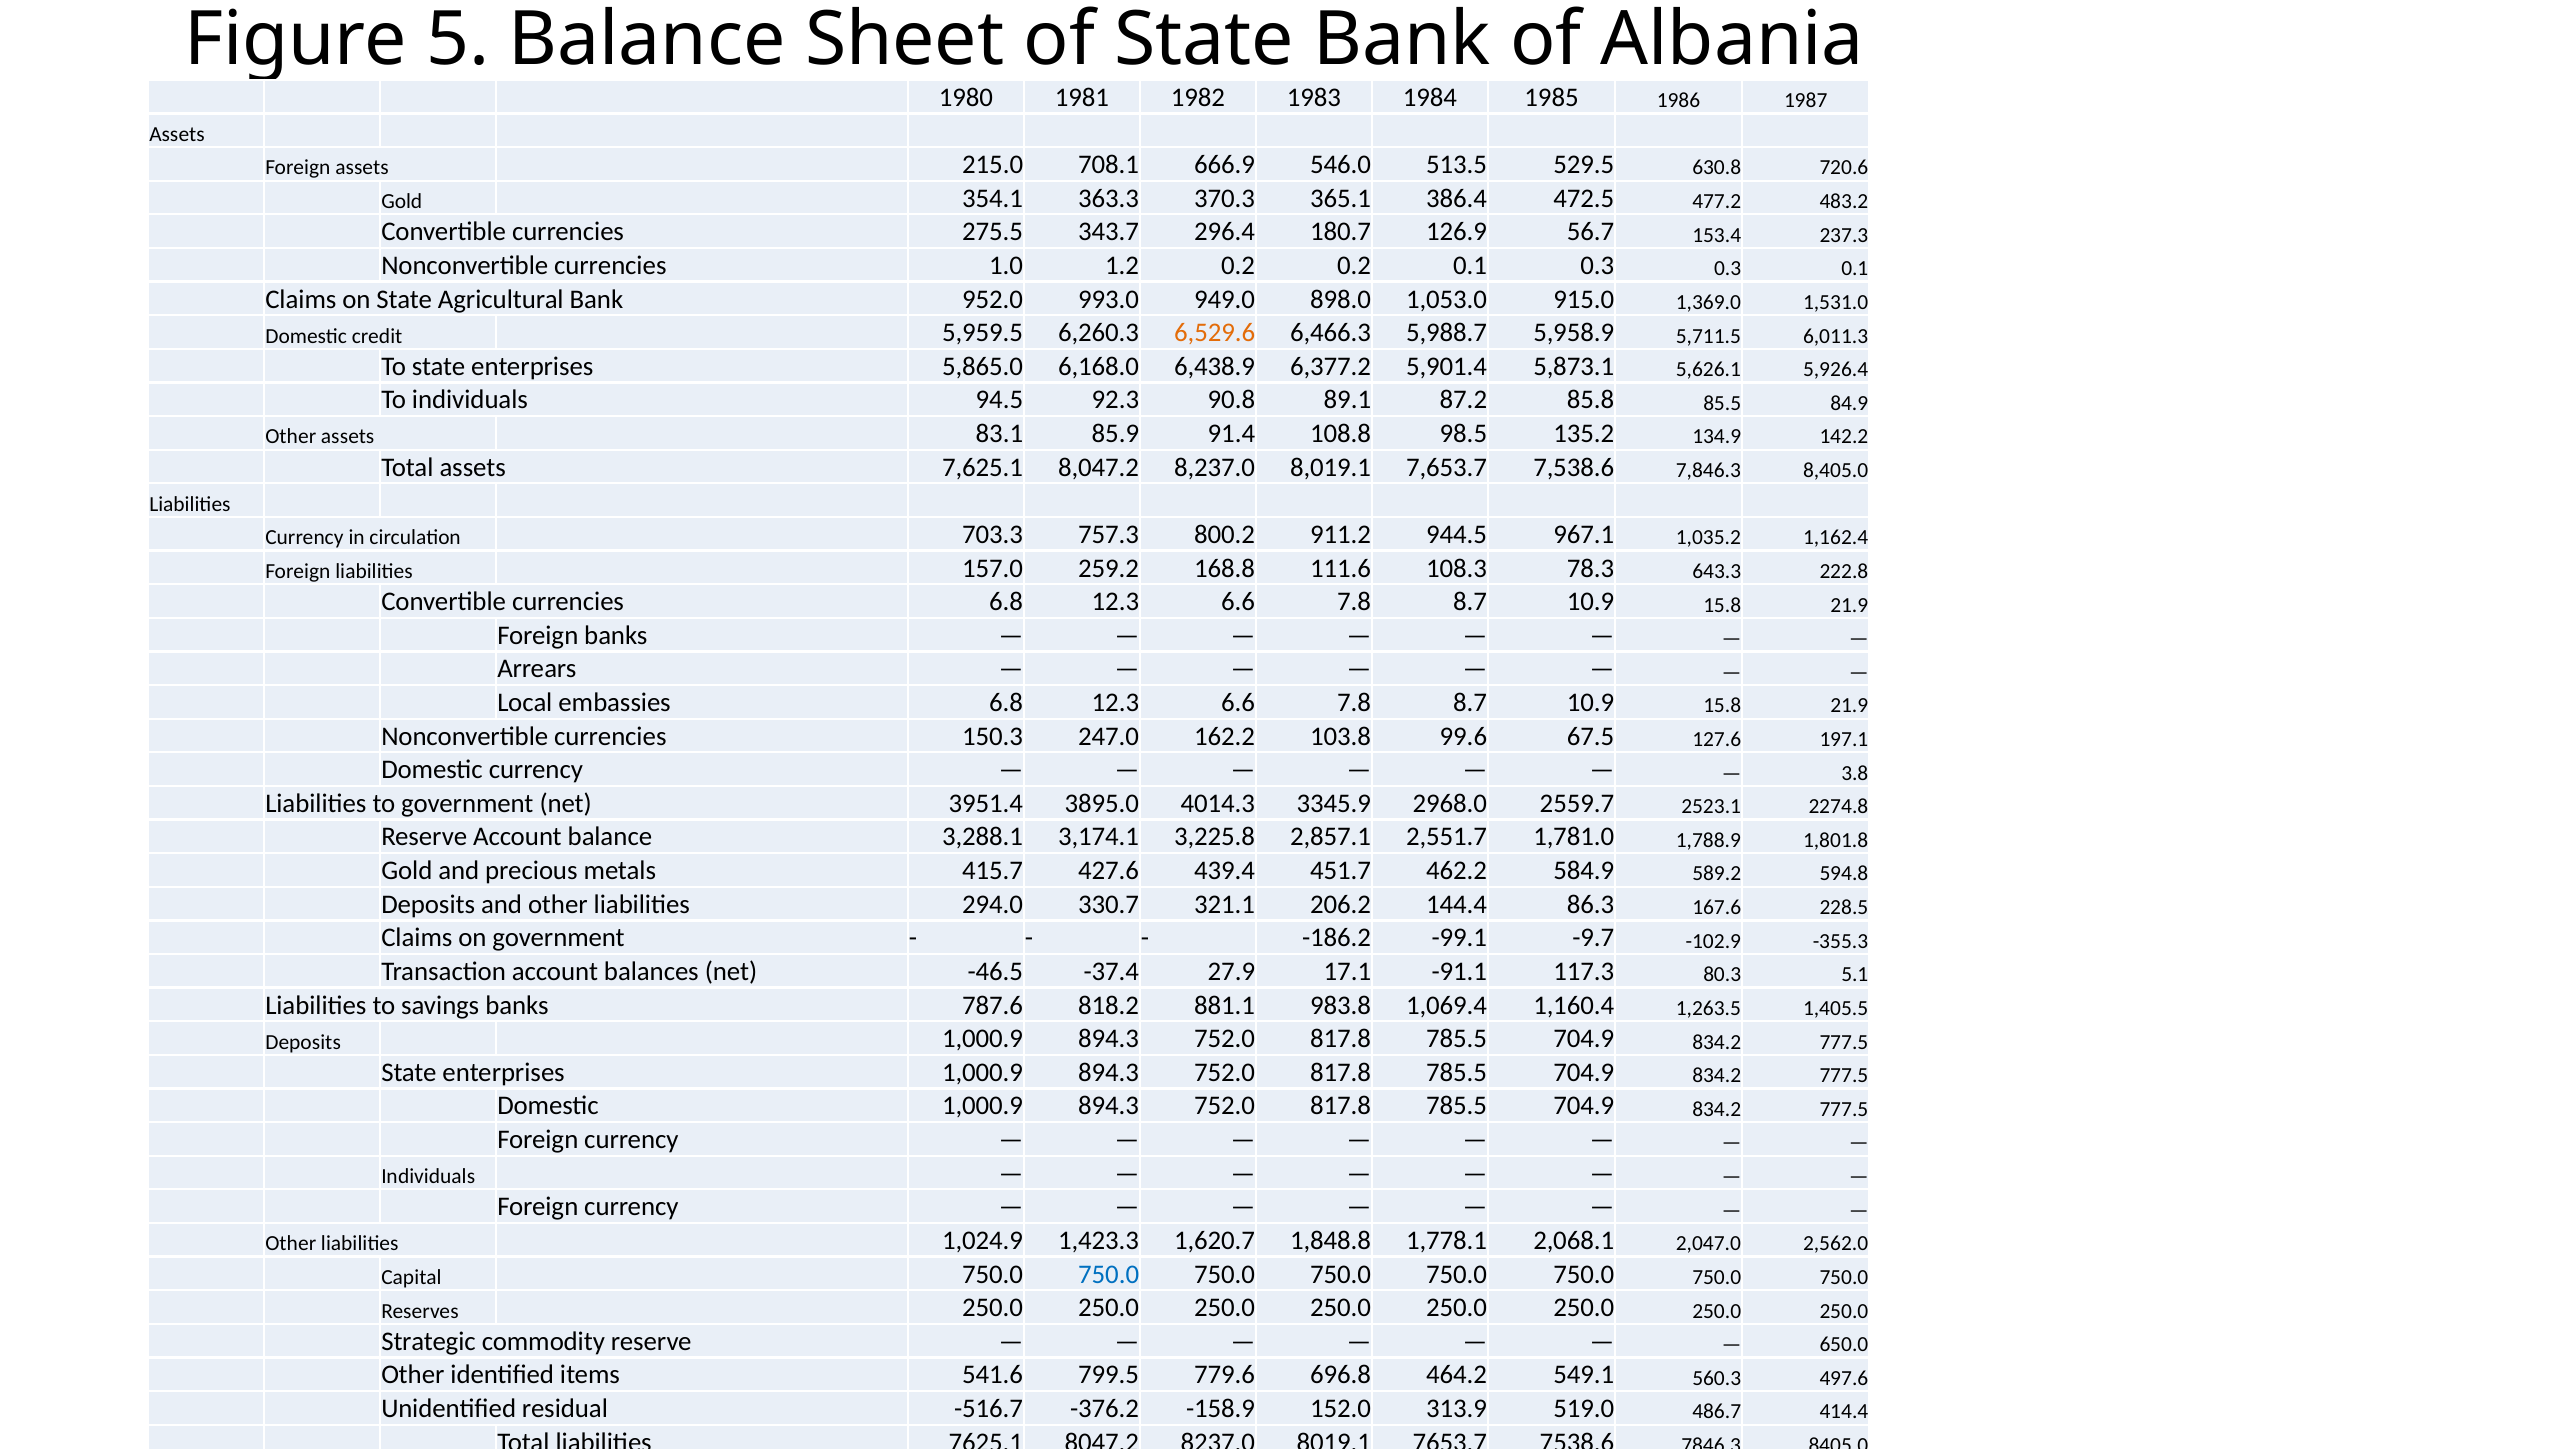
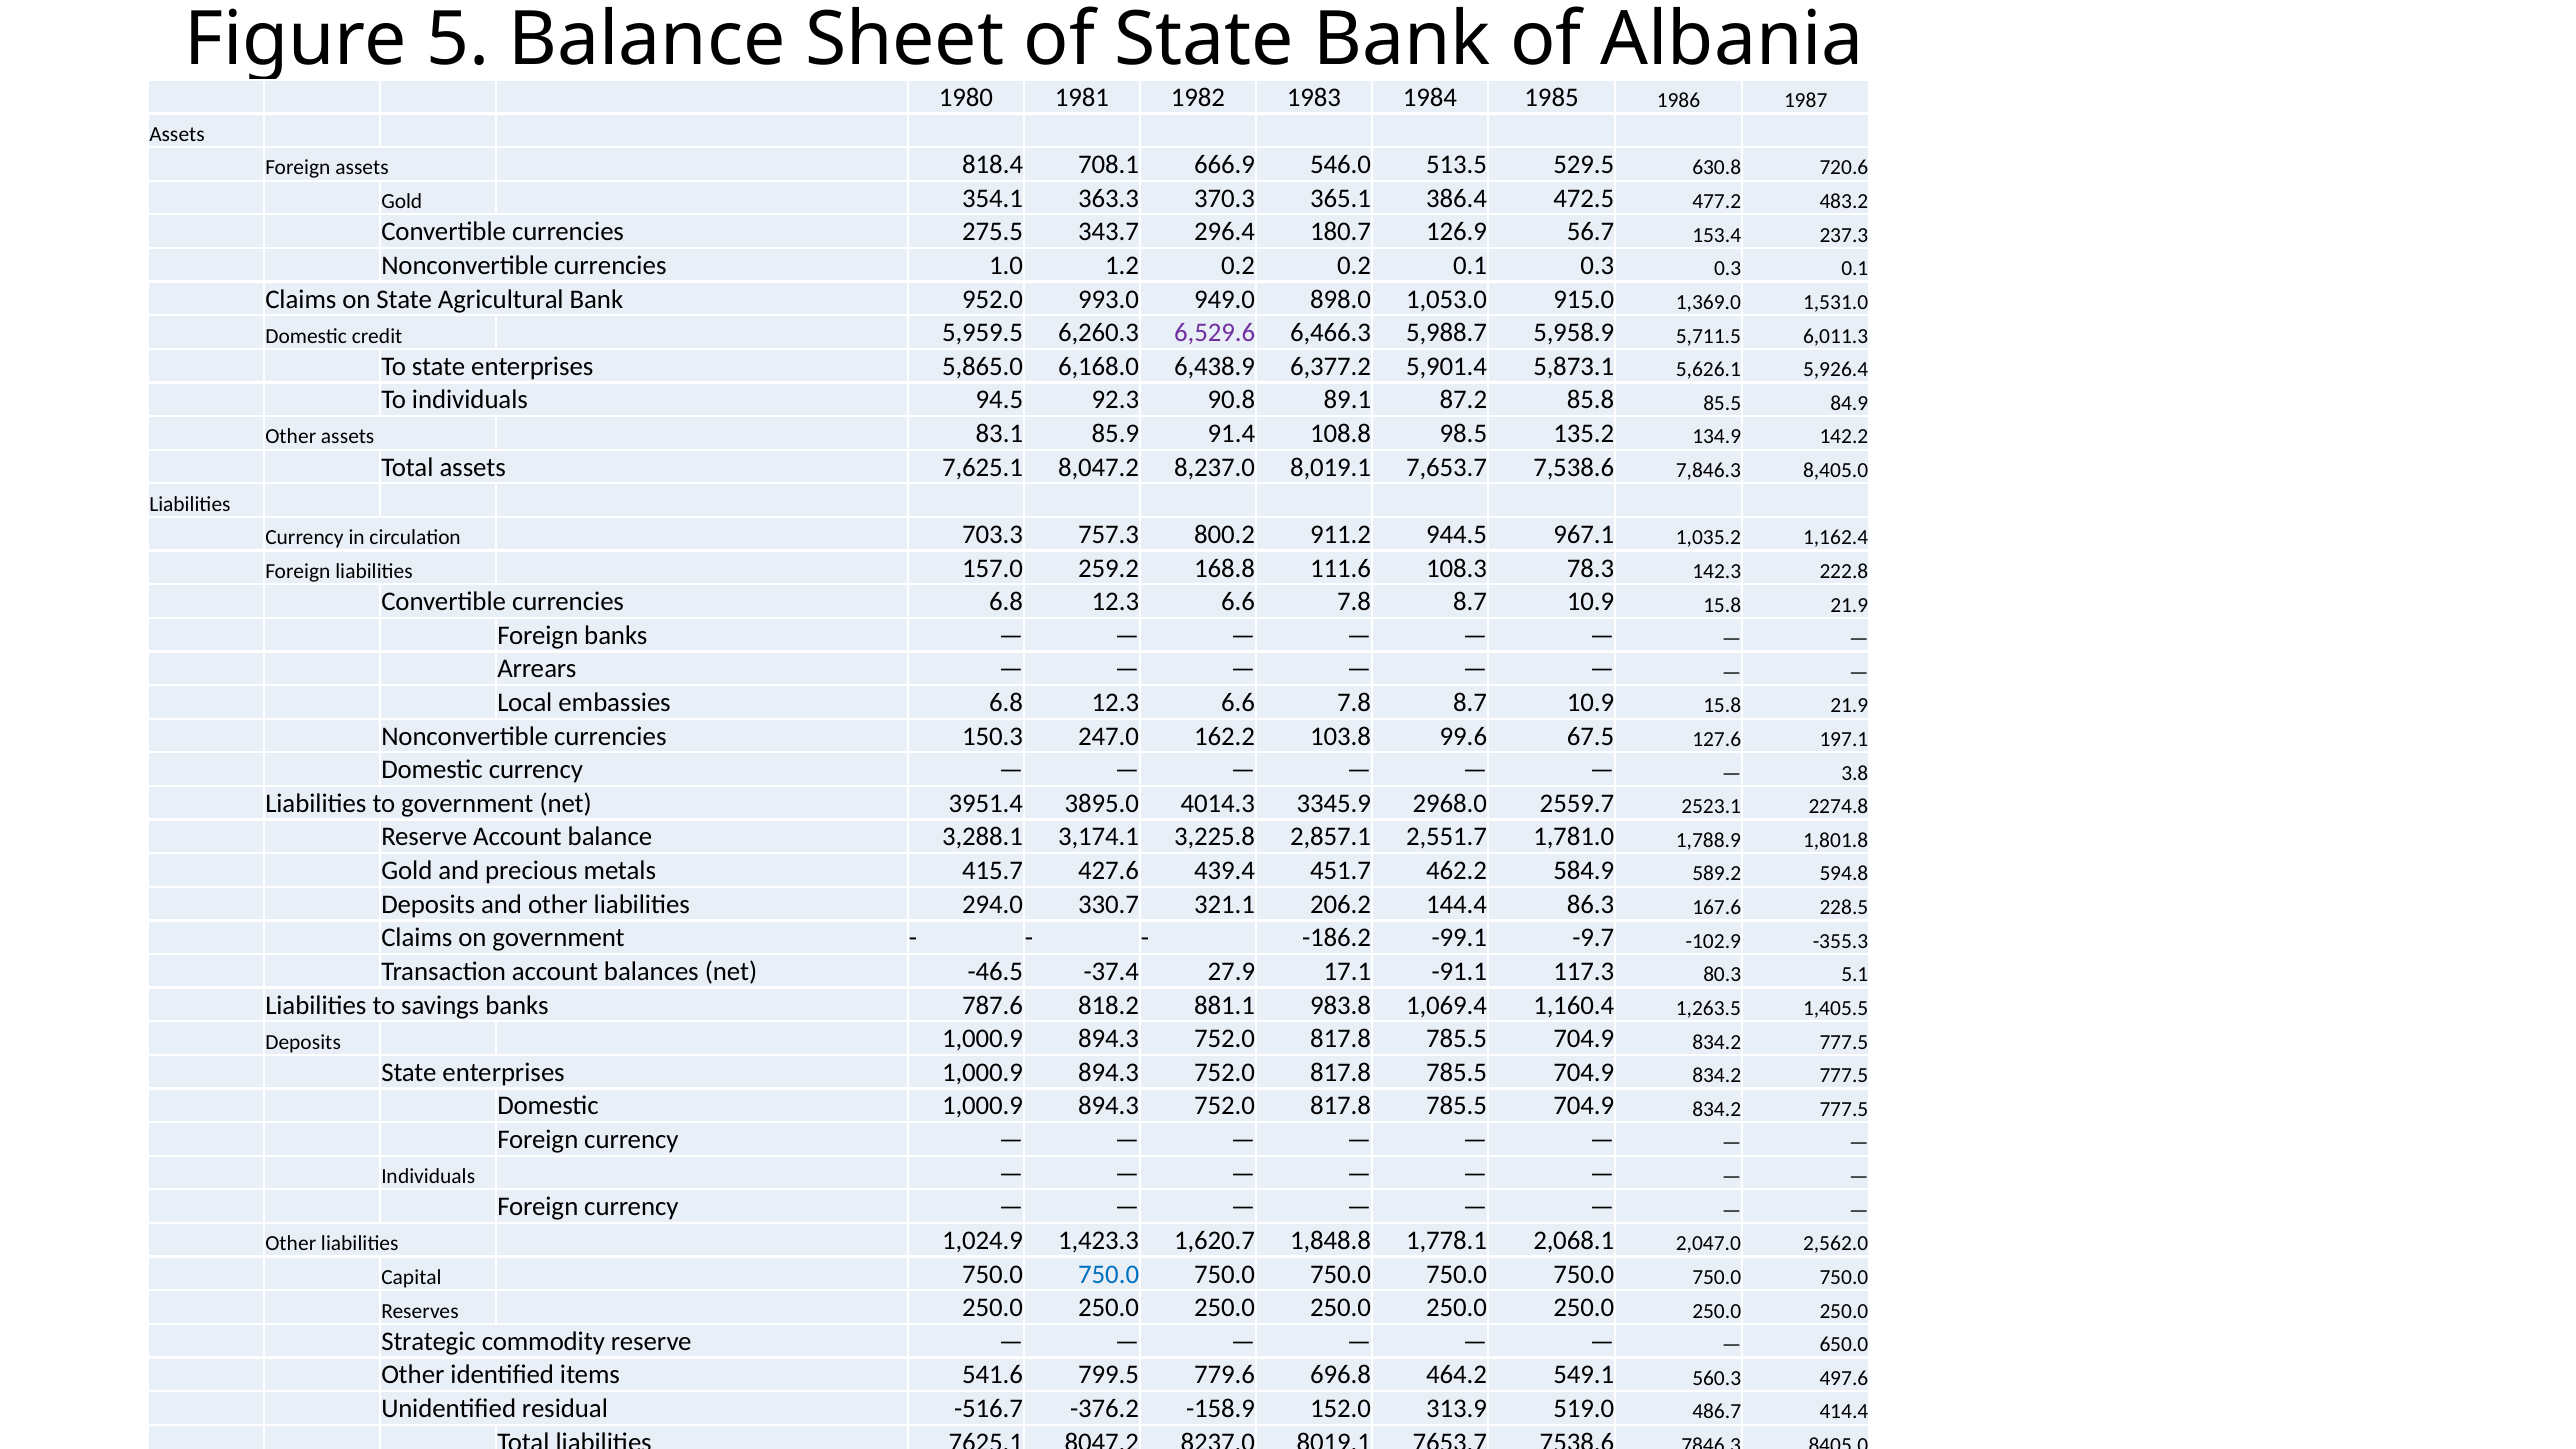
215.0: 215.0 -> 818.4
6,529.6 colour: orange -> purple
643.3: 643.3 -> 142.3
